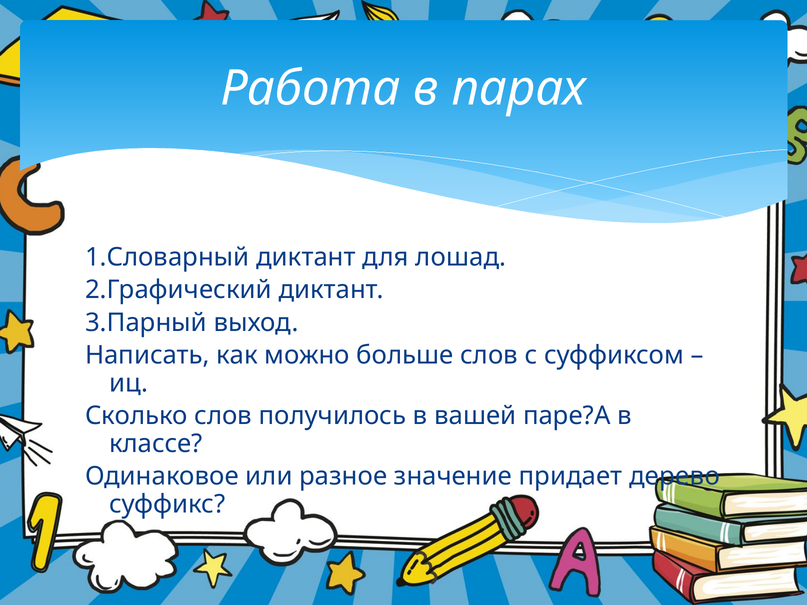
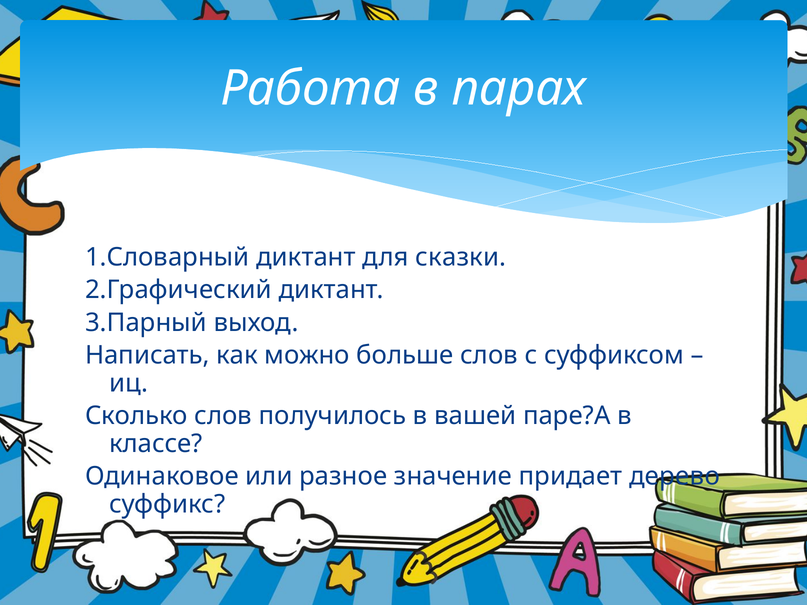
лошад: лошад -> сказки
